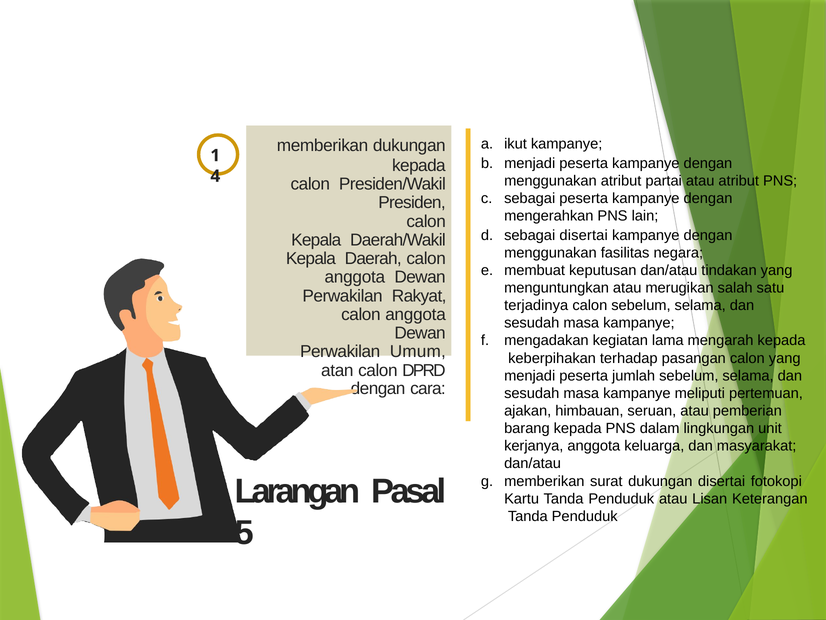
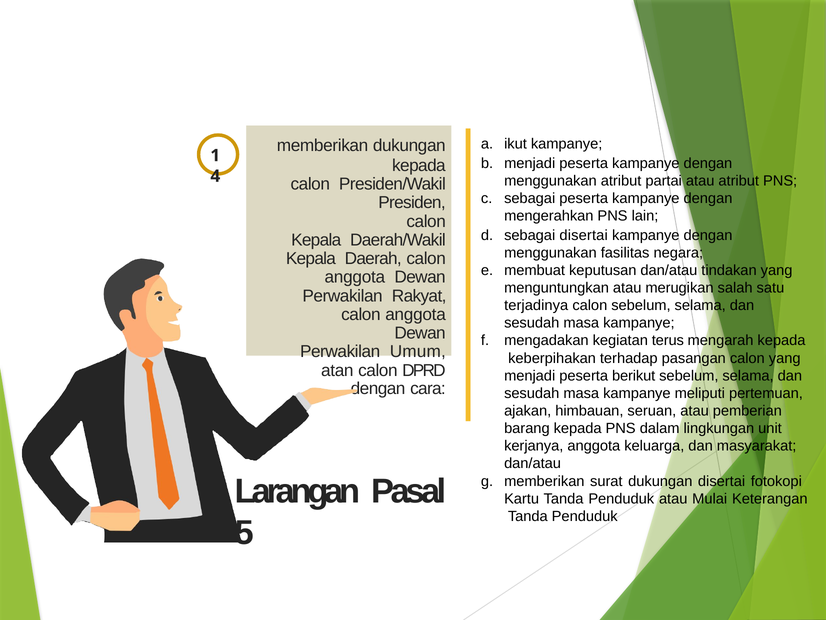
lama: lama -> terus
jumlah: jumlah -> berikut
Lisan: Lisan -> Mulai
